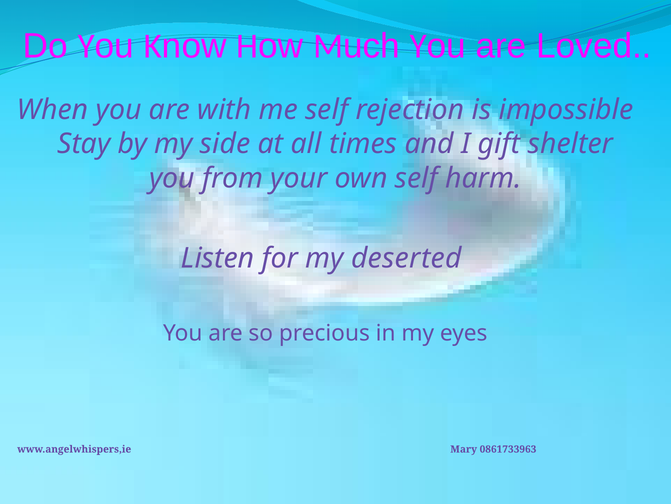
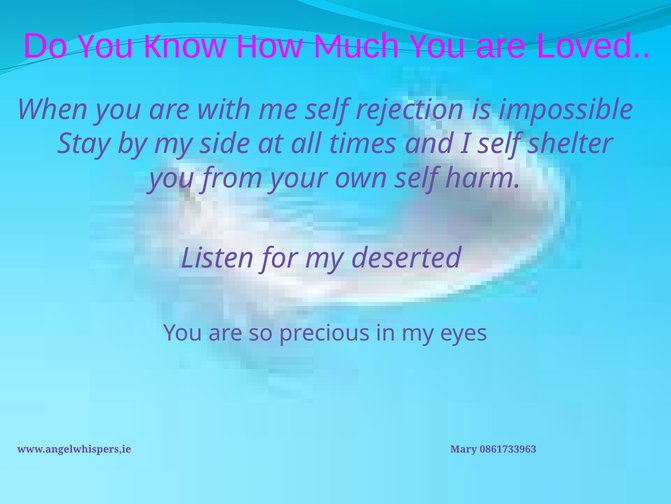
I gift: gift -> self
